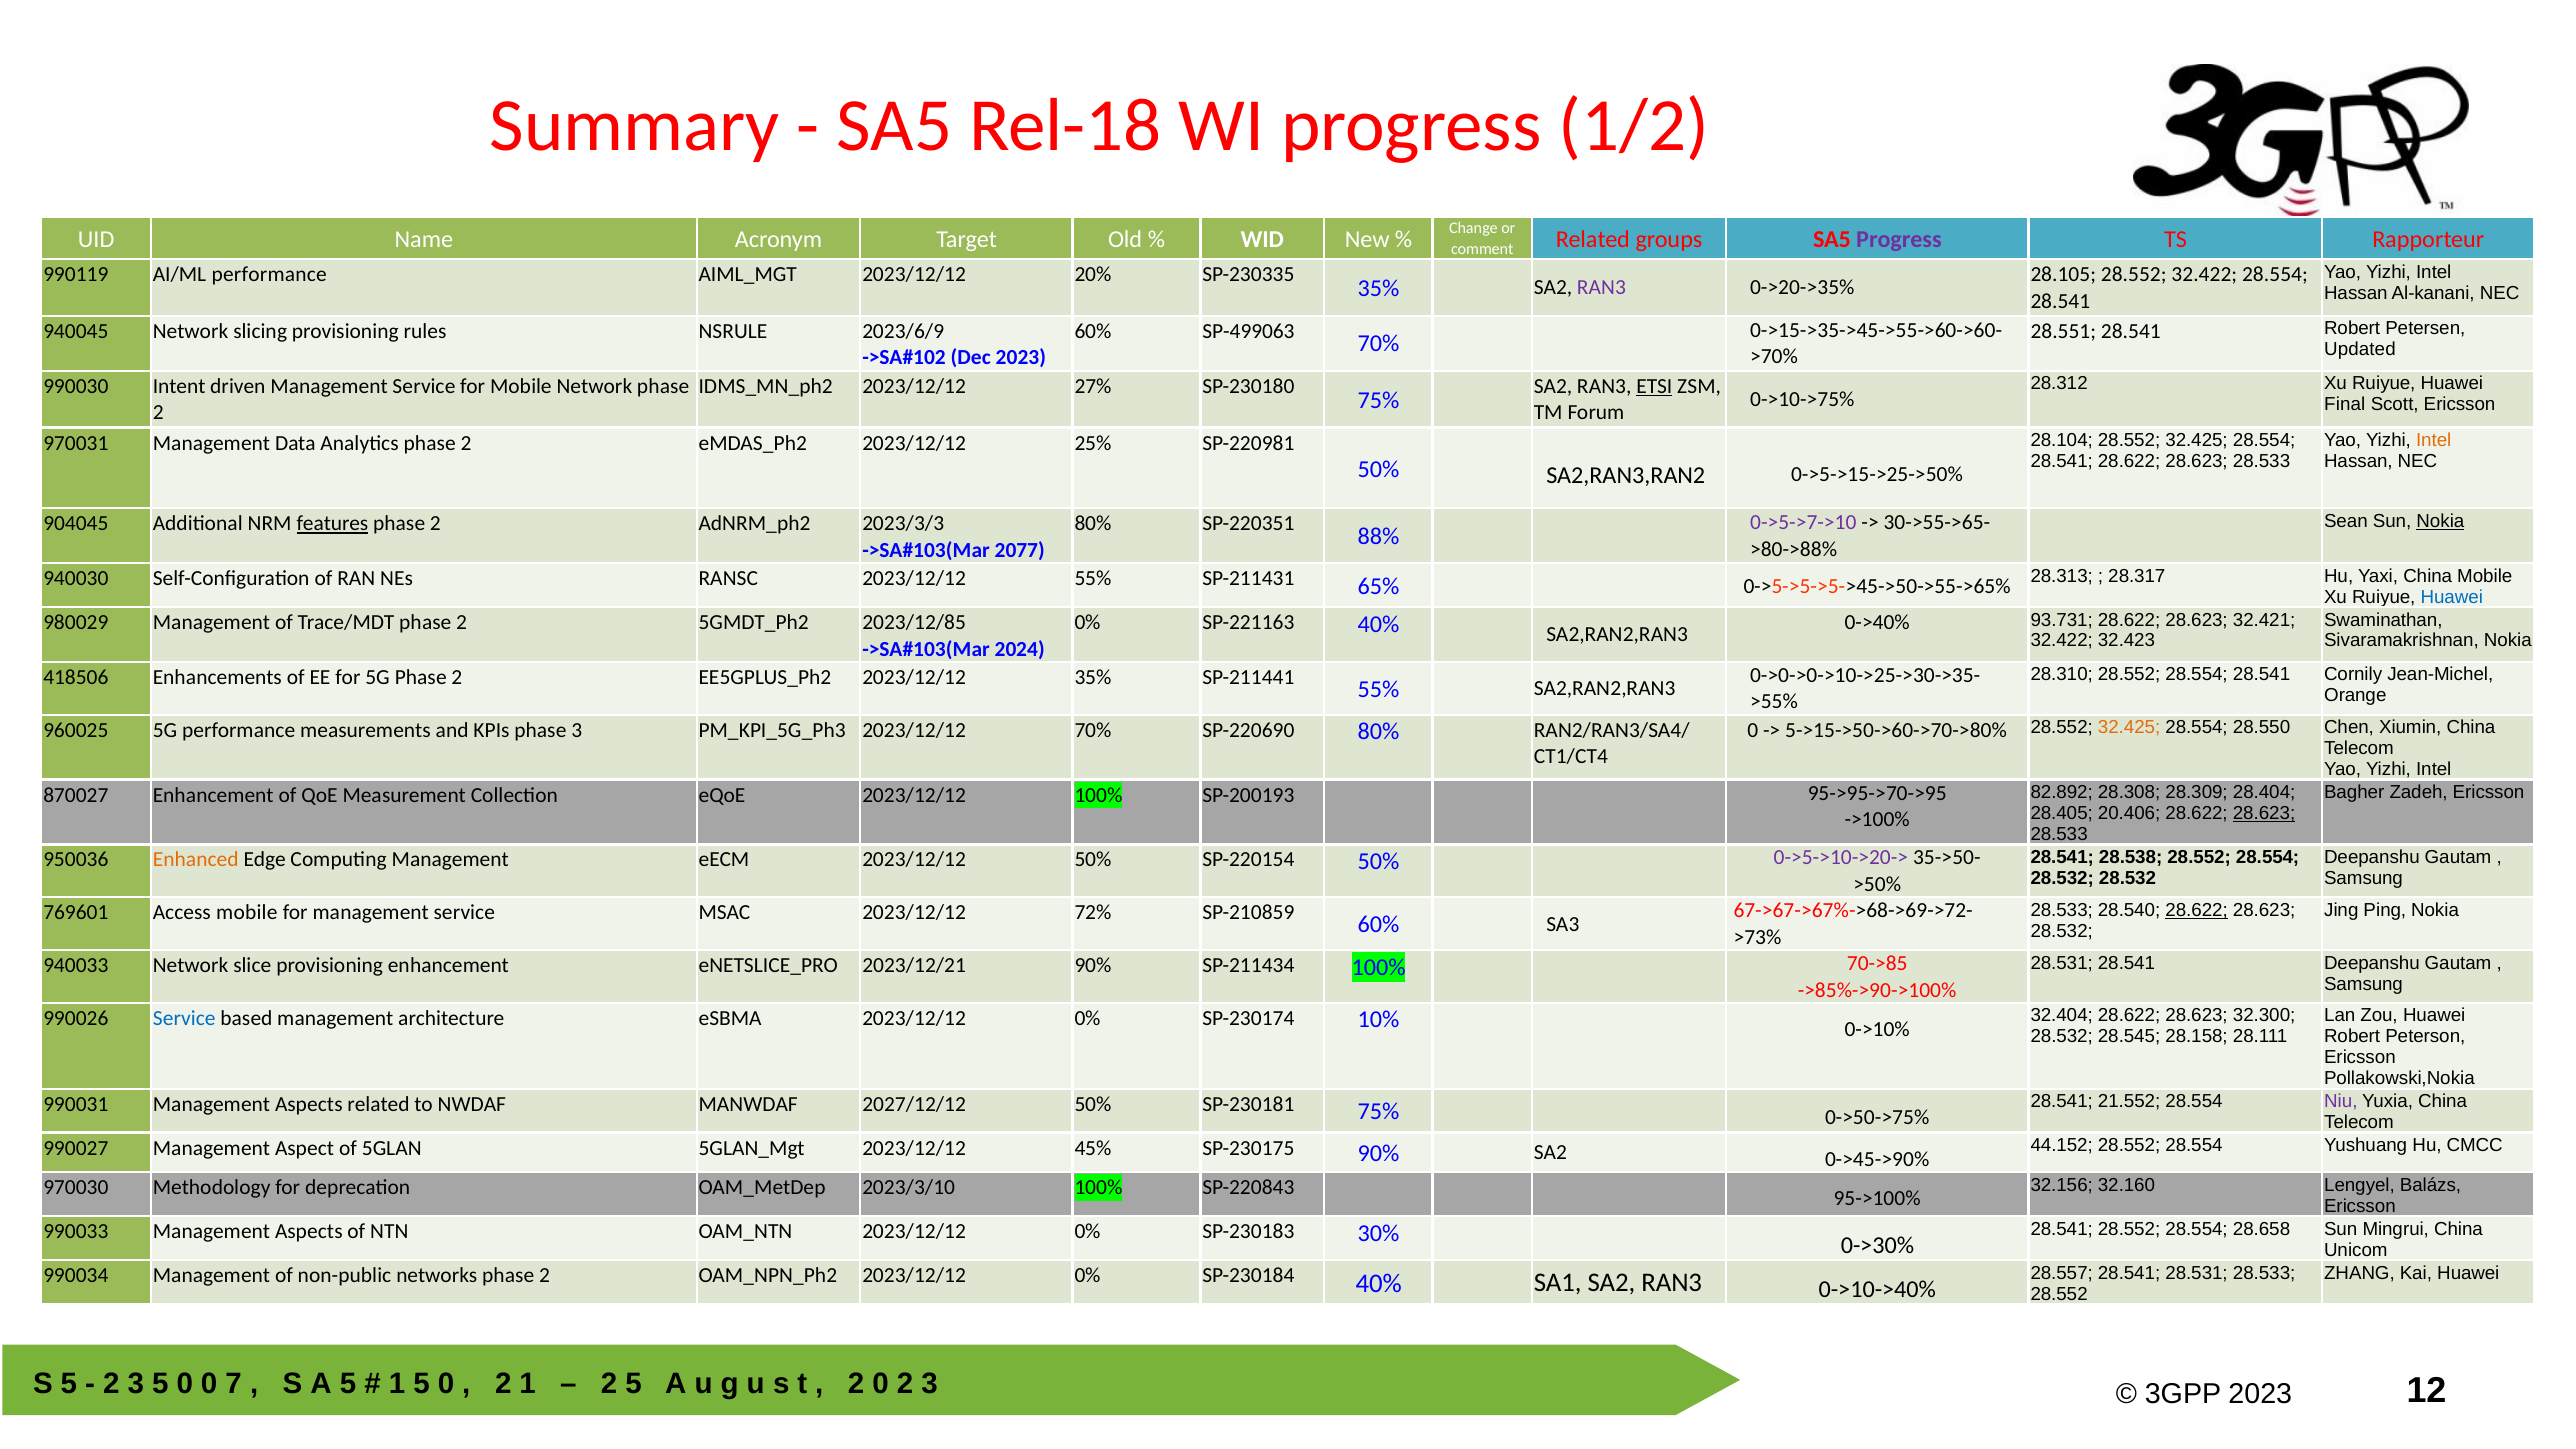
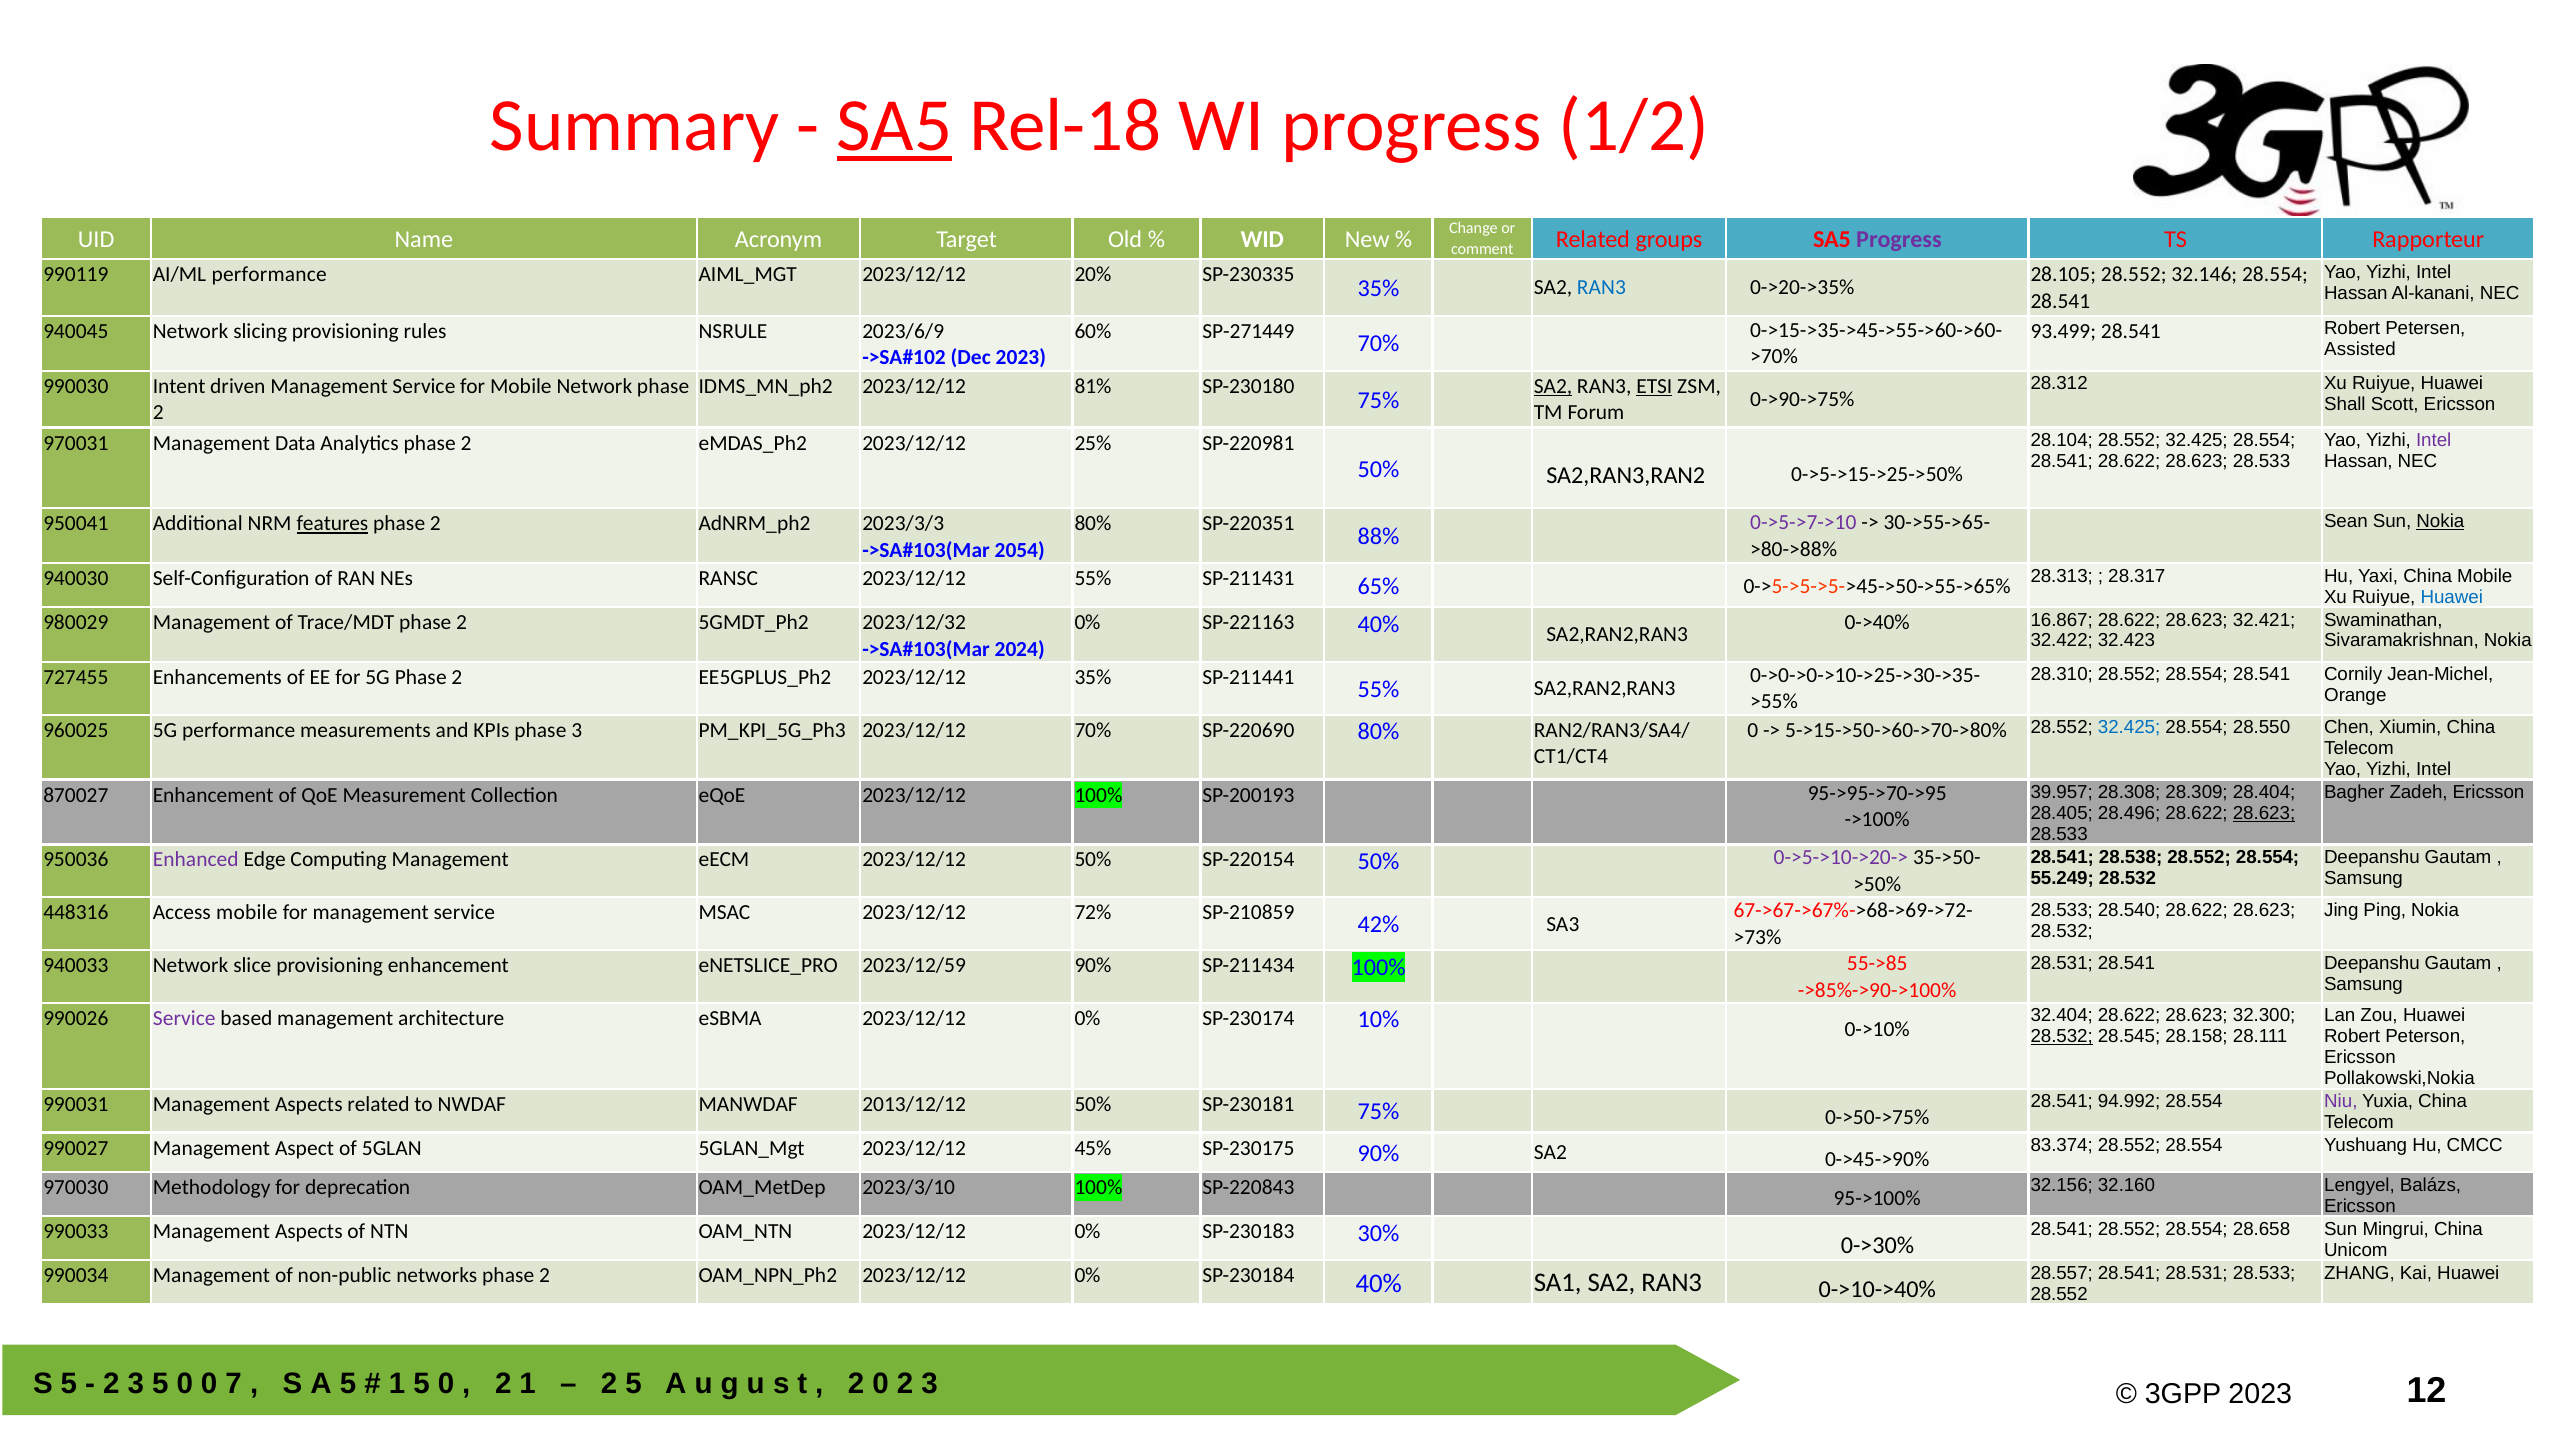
SA5 at (894, 126) underline: none -> present
28.552 32.422: 32.422 -> 32.146
RAN3 at (1601, 288) colour: purple -> blue
SP-499063: SP-499063 -> SP-271449
28.551: 28.551 -> 93.499
Updated: Updated -> Assisted
27%: 27% -> 81%
SA2 at (1553, 386) underline: none -> present
0->10->75%: 0->10->75% -> 0->90->75%
Final: Final -> Shall
Intel at (2434, 440) colour: orange -> purple
904045: 904045 -> 950041
2077: 2077 -> 2054
93.731: 93.731 -> 16.867
2023/12/85: 2023/12/85 -> 2023/12/32
418506: 418506 -> 727455
32.425 at (2129, 728) colour: orange -> blue
82.892: 82.892 -> 39.957
20.406: 20.406 -> 28.496
Enhanced colour: orange -> purple
28.532 at (2062, 878): 28.532 -> 55.249
28.622 at (2197, 910) underline: present -> none
769601: 769601 -> 448316
60% at (1379, 925): 60% -> 42%
2023/12/21: 2023/12/21 -> 2023/12/59
70->85: 70->85 -> 55->85
Service at (184, 1018) colour: blue -> purple
28.532 at (2062, 1037) underline: none -> present
21.552: 21.552 -> 94.992
2027/12/12: 2027/12/12 -> 2013/12/12
44.152: 44.152 -> 83.374
